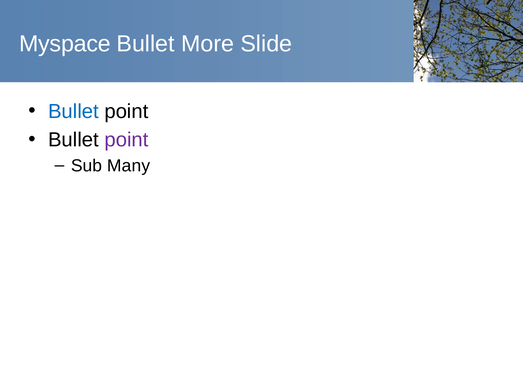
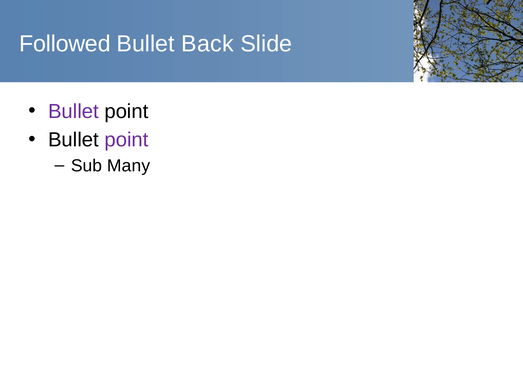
Myspace: Myspace -> Followed
More: More -> Back
Bullet at (73, 111) colour: blue -> purple
